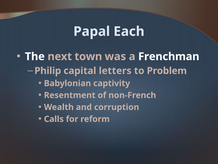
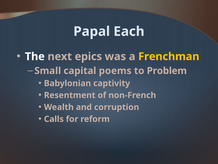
town: town -> epics
Frenchman colour: white -> yellow
Philip: Philip -> Small
letters: letters -> poems
